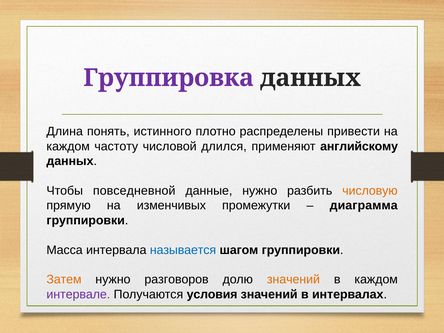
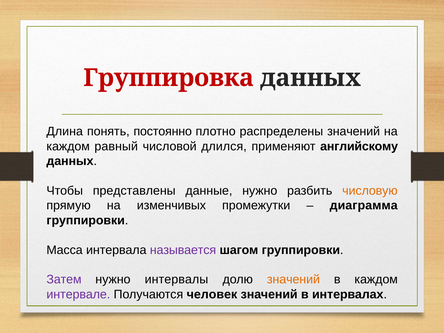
Группировка colour: purple -> red
истинного: истинного -> постоянно
распределены привести: привести -> значений
частоту: частоту -> равный
повседневной: повседневной -> представлены
называется colour: blue -> purple
Затем colour: orange -> purple
разговоров: разговоров -> интервалы
условия: условия -> человек
